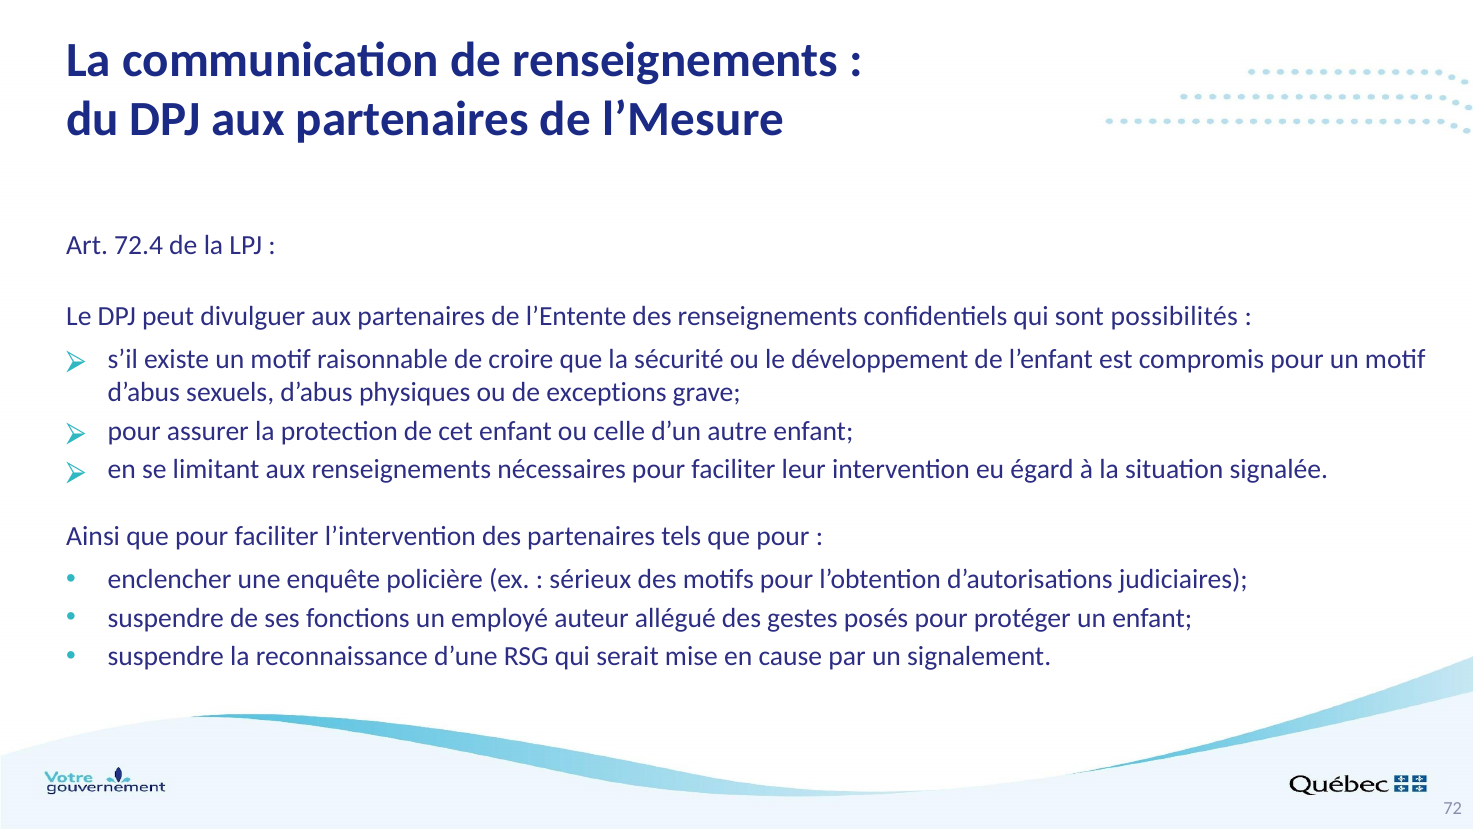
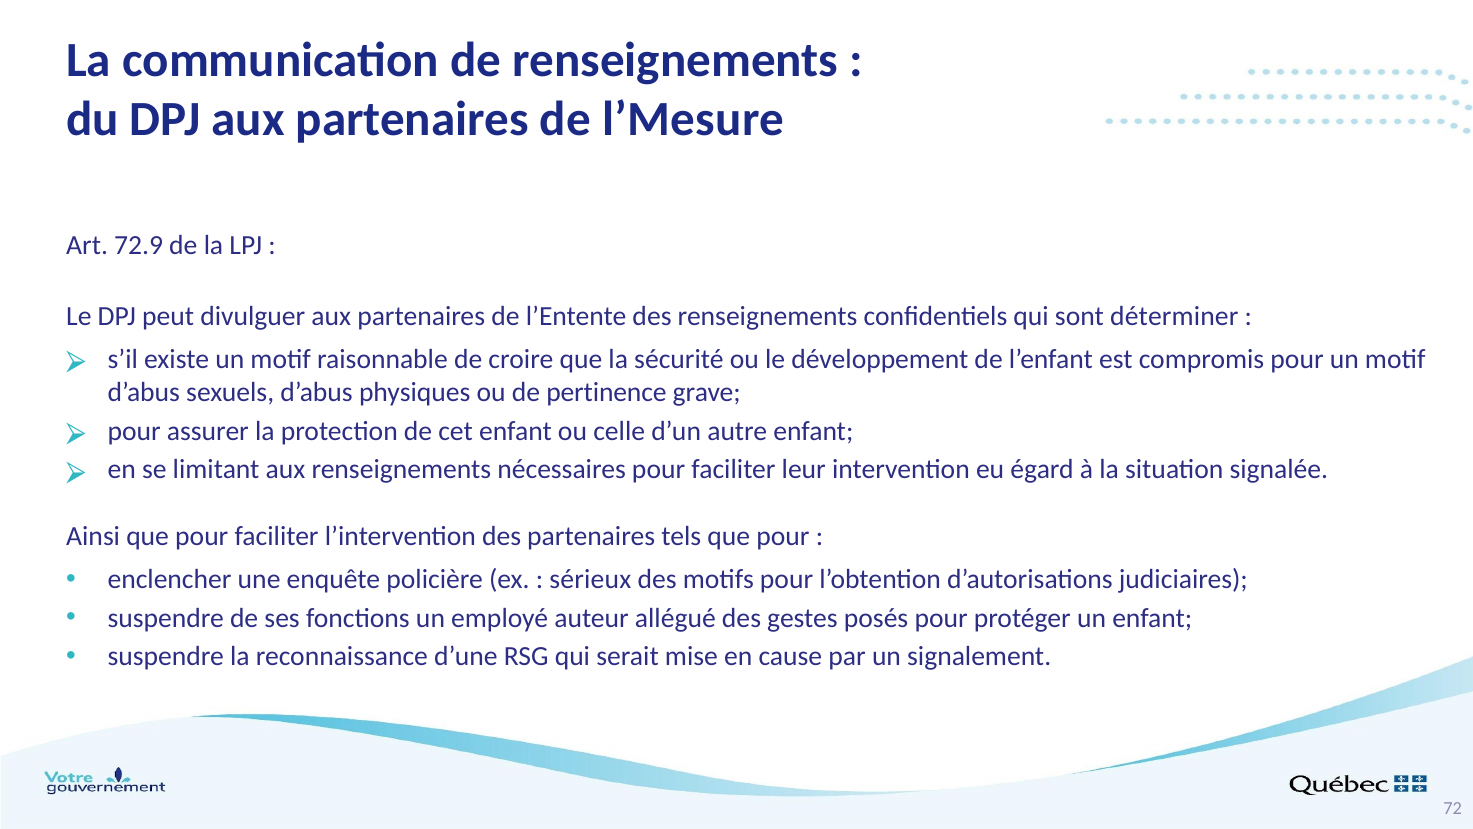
72.4: 72.4 -> 72.9
possibilités: possibilités -> déterminer
exceptions: exceptions -> pertinence
